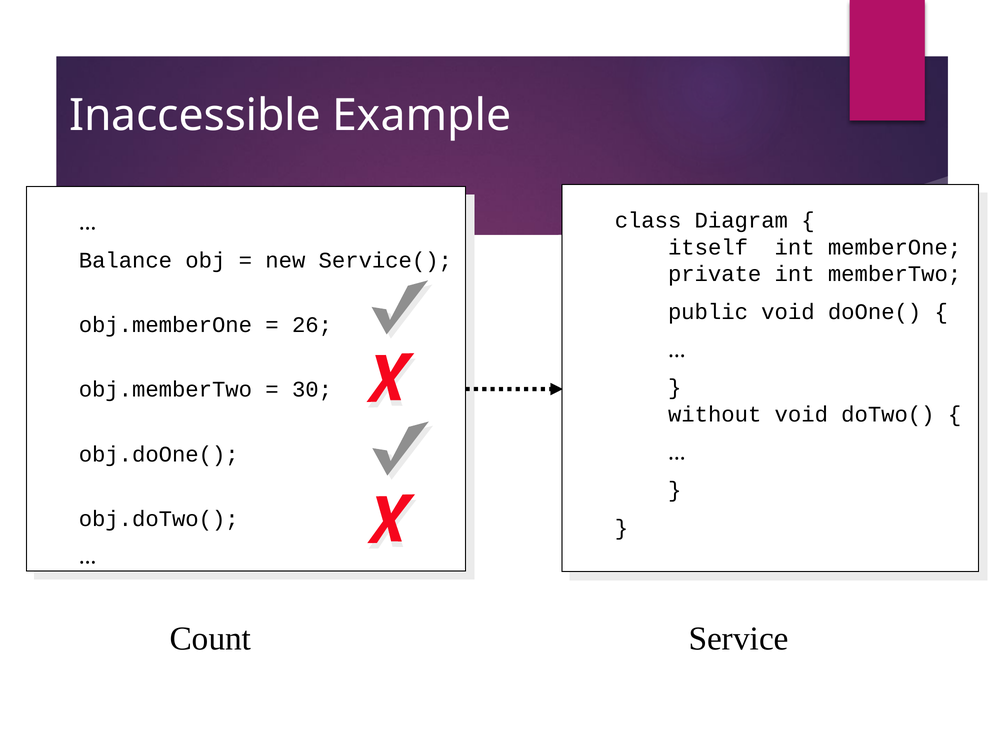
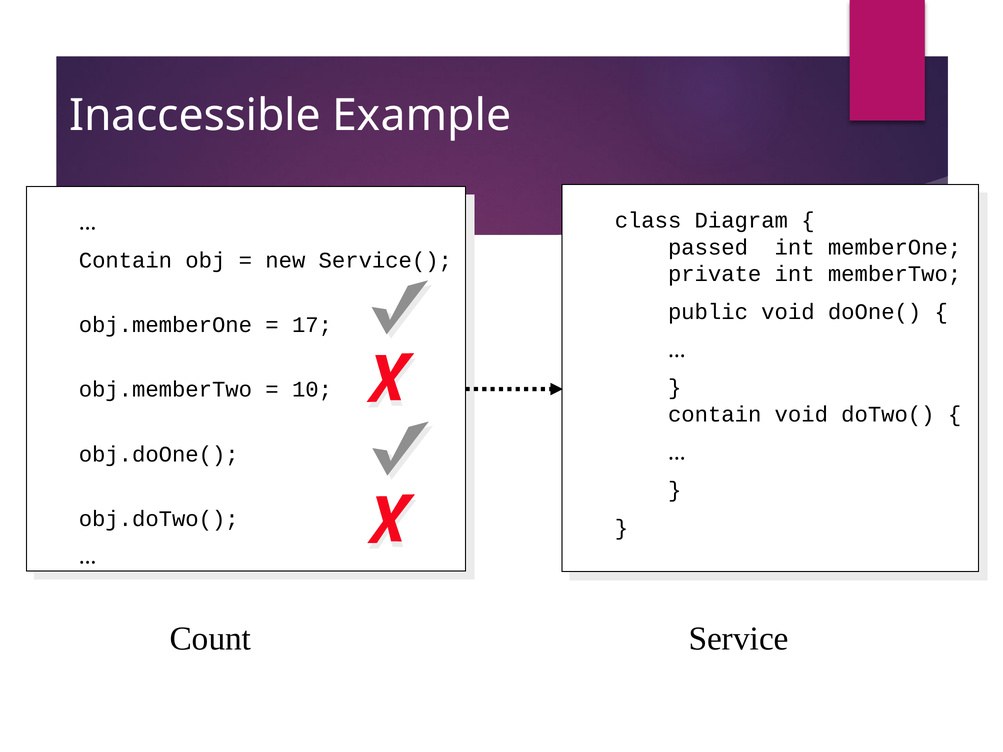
itself: itself -> passed
Balance at (125, 260): Balance -> Contain
26: 26 -> 17
30: 30 -> 10
without at (715, 414): without -> contain
